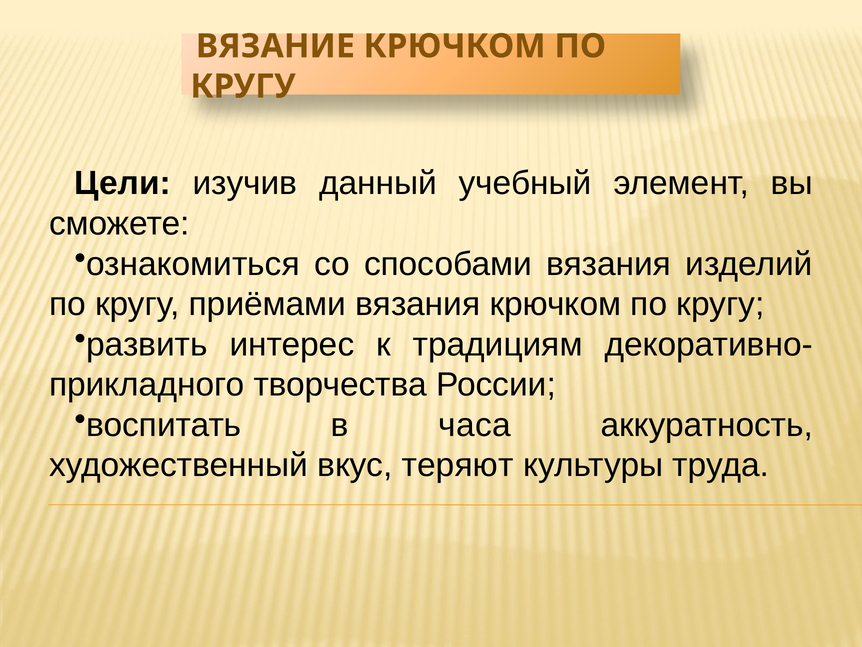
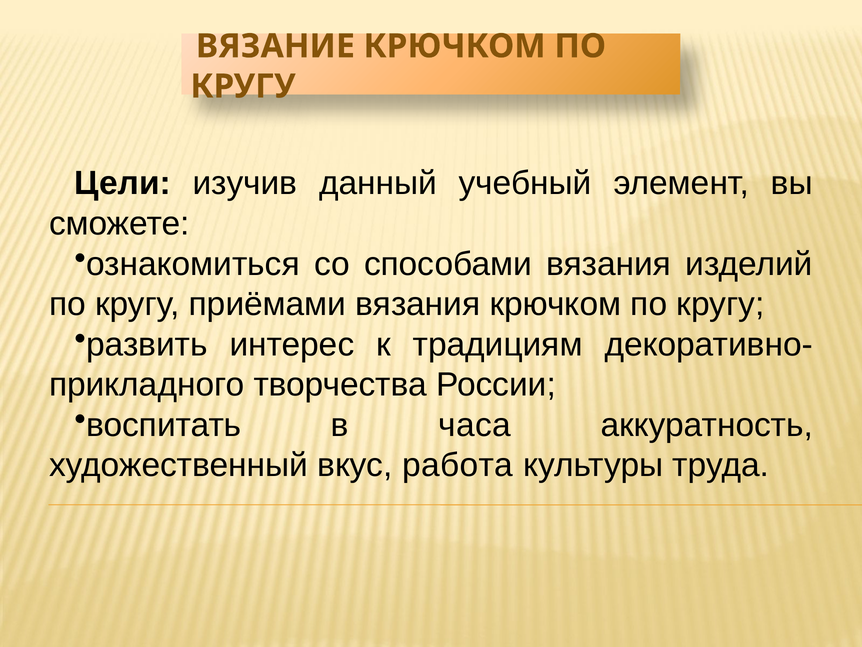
теряют: теряют -> работа
